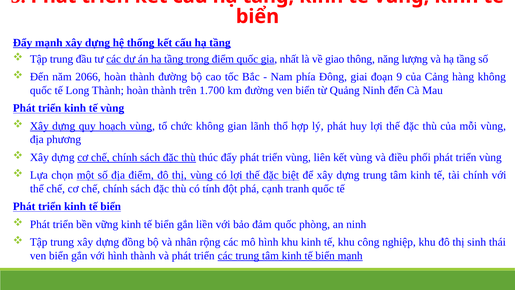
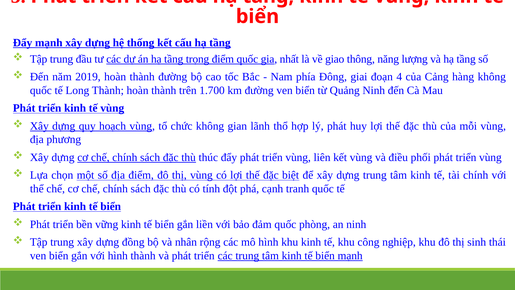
2066: 2066 -> 2019
9: 9 -> 4
